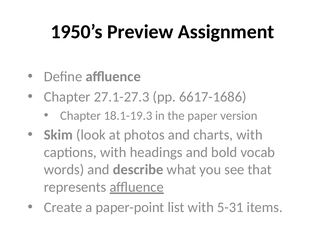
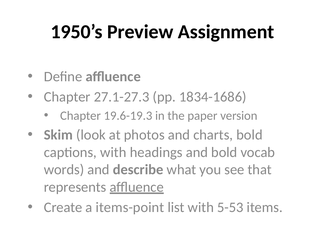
6617-1686: 6617-1686 -> 1834-1686
18.1-19.3: 18.1-19.3 -> 19.6-19.3
charts with: with -> bold
paper-point: paper-point -> items-point
5-31: 5-31 -> 5-53
